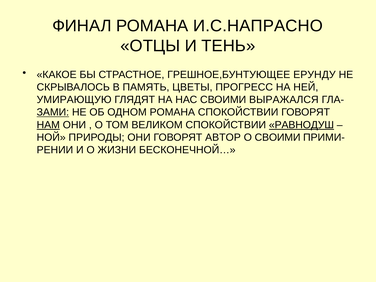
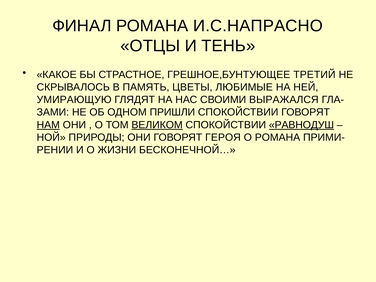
ЕРУНДУ: ЕРУНДУ -> ТРЕТИЙ
ПРОГРЕСС: ПРОГРЕСС -> ЛЮБИМЫЕ
ЗАМИ underline: present -> none
ОДНОМ РОМАНА: РОМАНА -> ПРИШЛИ
ВЕЛИКОМ underline: none -> present
АВТОР: АВТОР -> ГЕРОЯ
О СВОИМИ: СВОИМИ -> РОМАНА
